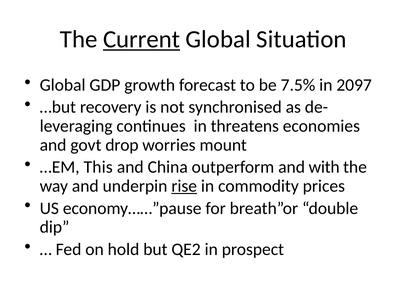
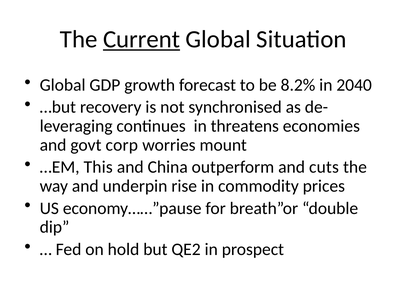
7.5%: 7.5% -> 8.2%
2097: 2097 -> 2040
drop: drop -> corp
with: with -> cuts
rise underline: present -> none
